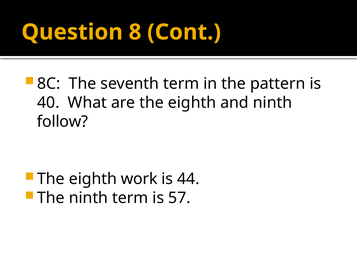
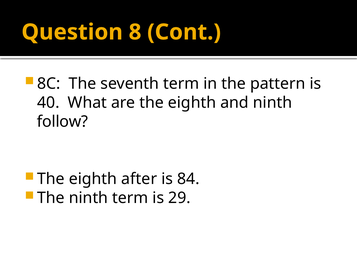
work: work -> after
44: 44 -> 84
57: 57 -> 29
